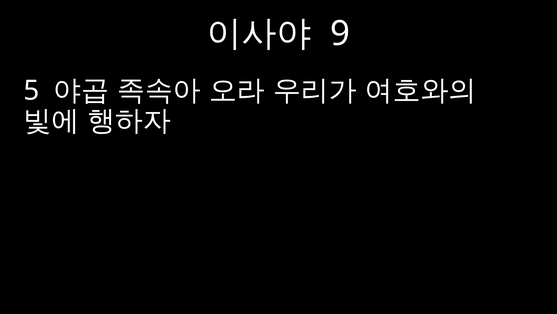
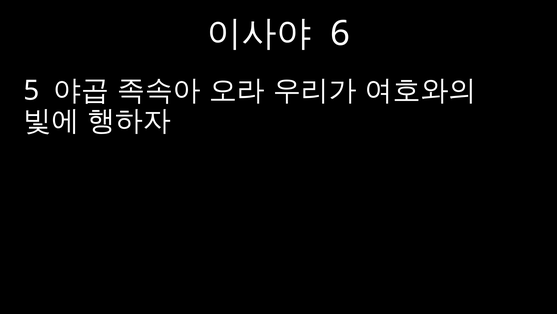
9: 9 -> 6
